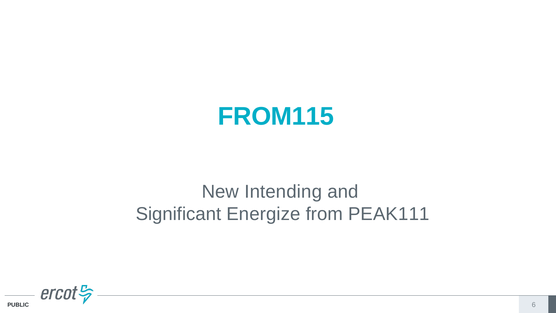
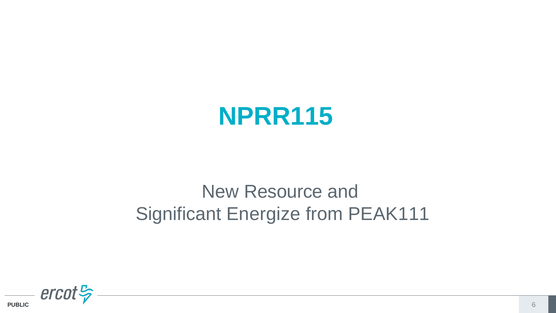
FROM115: FROM115 -> NPRR115
Intending: Intending -> Resource
